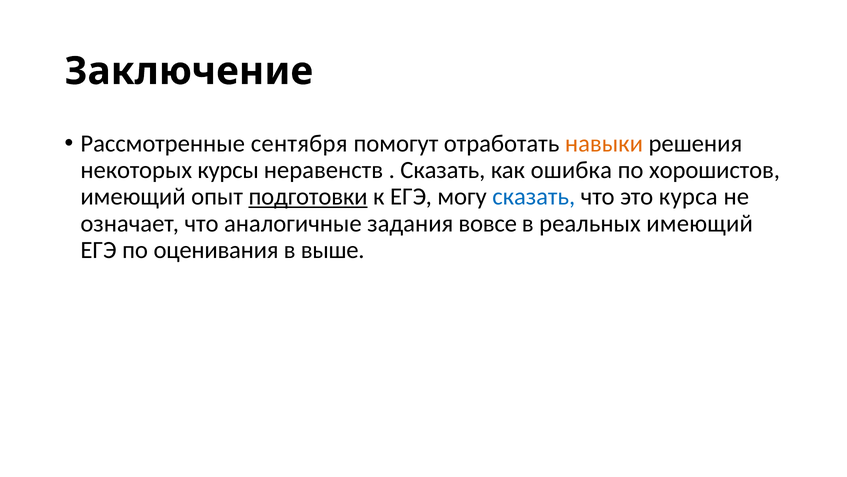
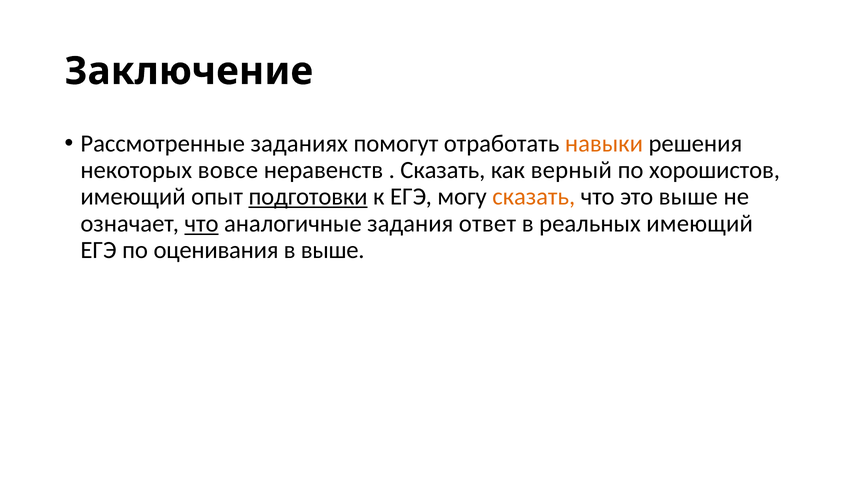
сентября: сентября -> заданиях
курсы: курсы -> вовсе
ошибка: ошибка -> верный
сказать at (534, 197) colour: blue -> orange
это курса: курса -> выше
что at (202, 223) underline: none -> present
вовсе: вовсе -> ответ
